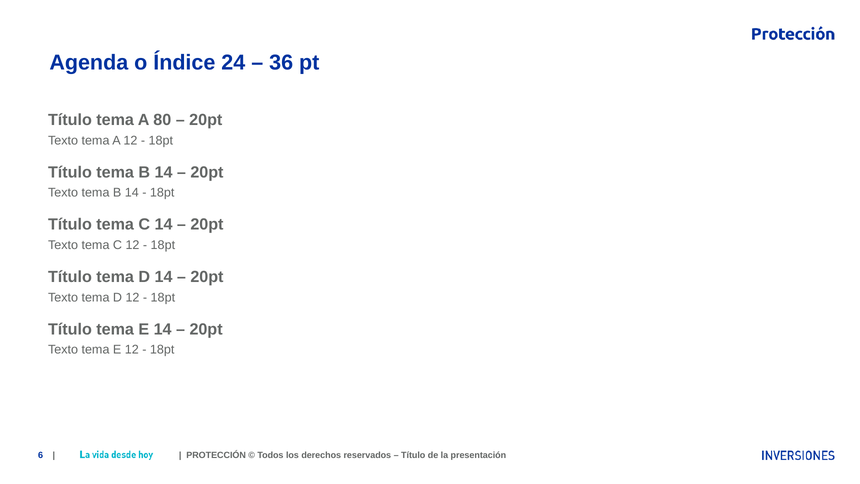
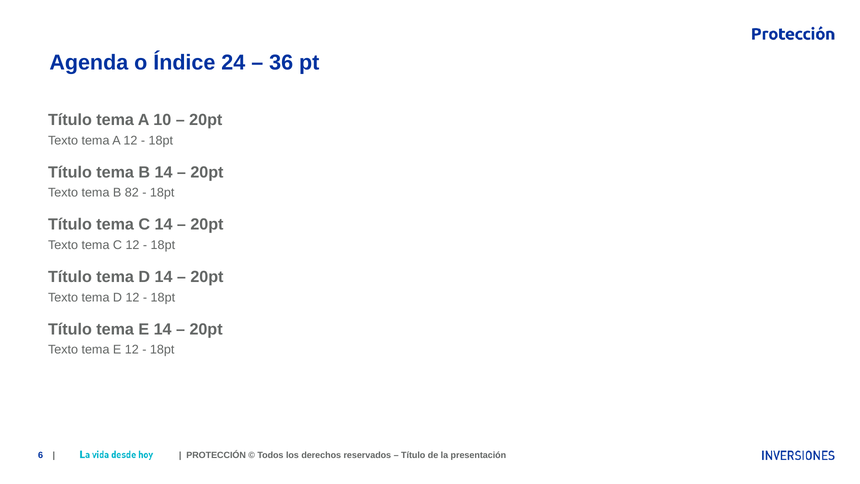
80: 80 -> 10
Texto tema B 14: 14 -> 82
